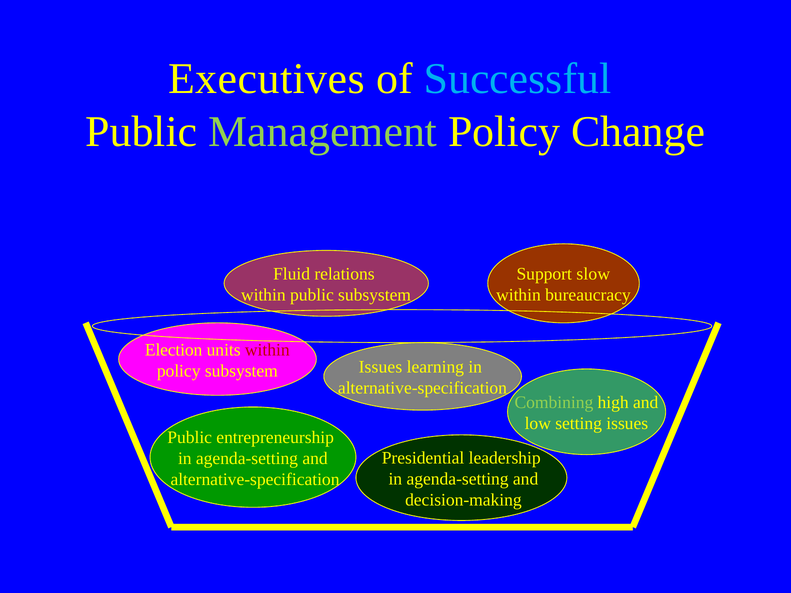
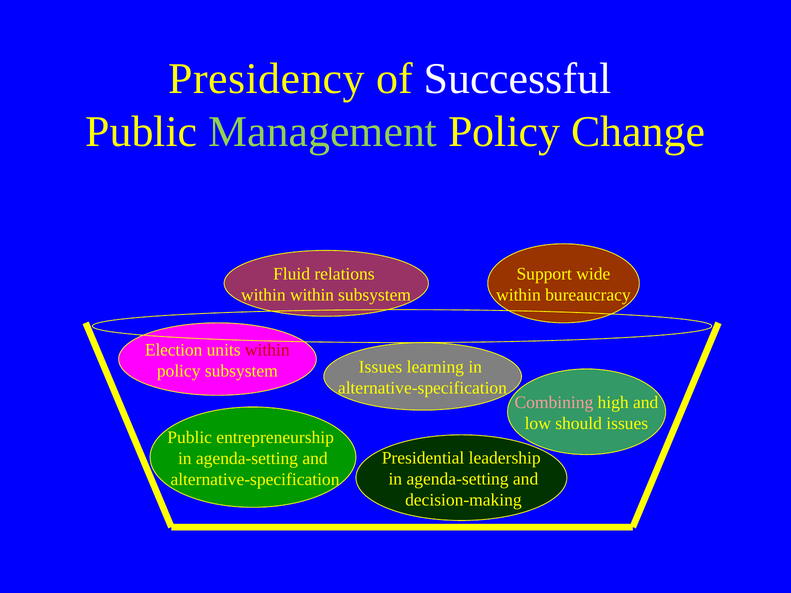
Executives: Executives -> Presidency
Successful colour: light blue -> white
slow: slow -> wide
within public: public -> within
Combining colour: light green -> pink
setting: setting -> should
